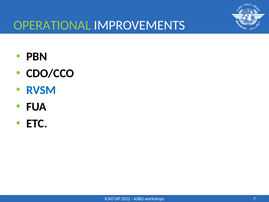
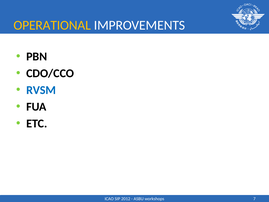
OPERATIONAL colour: light green -> yellow
